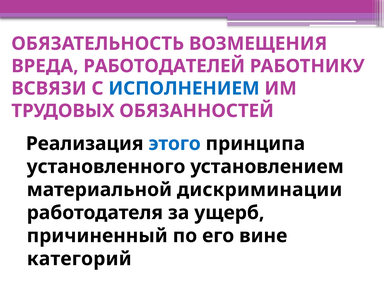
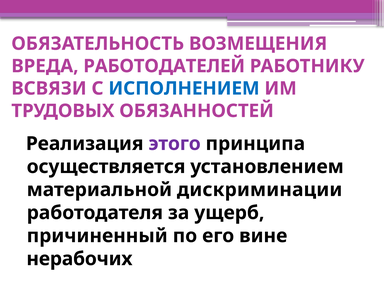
этого colour: blue -> purple
установленного: установленного -> осуществляется
категорий: категорий -> нерабочих
